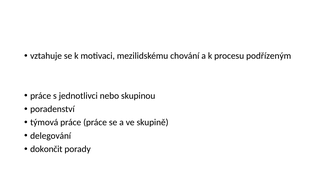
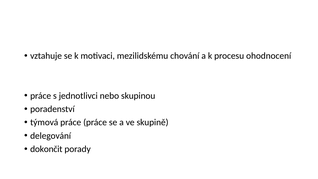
podřízeným: podřízeným -> ohodnocení
